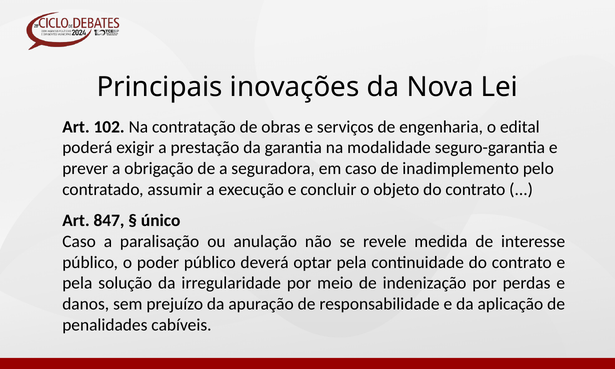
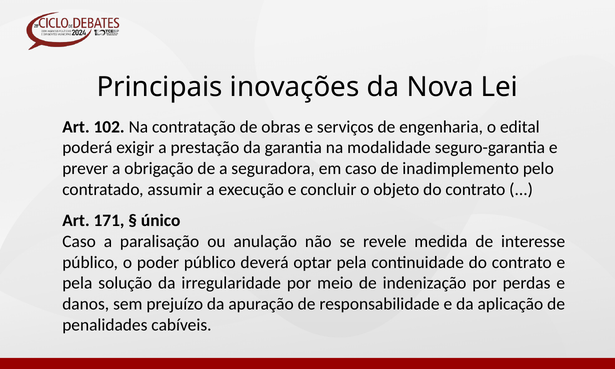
847: 847 -> 171
